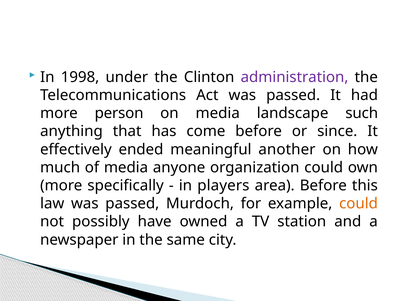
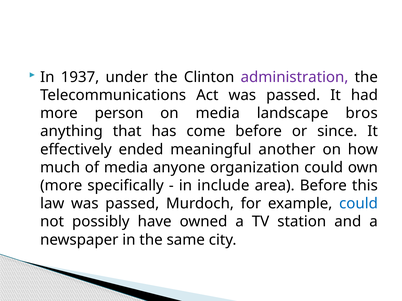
1998: 1998 -> 1937
such: such -> bros
players: players -> include
could at (359, 204) colour: orange -> blue
